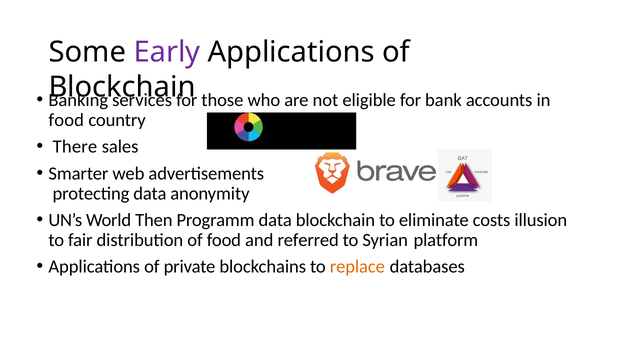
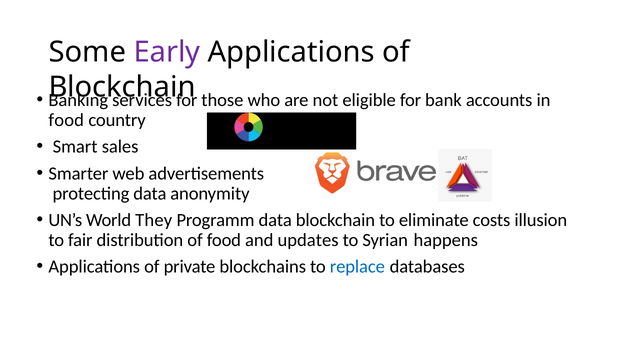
There: There -> Smart
Then: Then -> They
referred: referred -> updates
platform: platform -> happens
replace colour: orange -> blue
